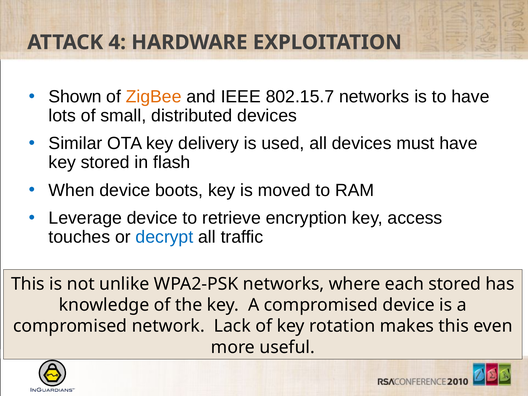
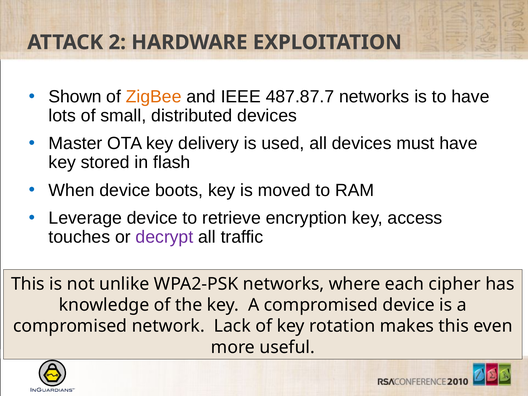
4: 4 -> 2
802.15.7: 802.15.7 -> 487.87.7
Similar: Similar -> Master
decrypt colour: blue -> purple
each stored: stored -> cipher
